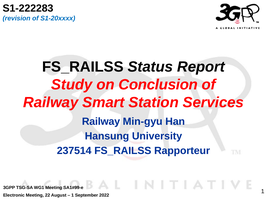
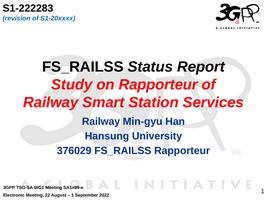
on Conclusion: Conclusion -> Rapporteur
237514: 237514 -> 376029
